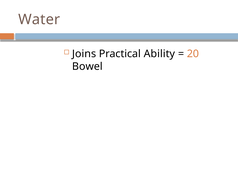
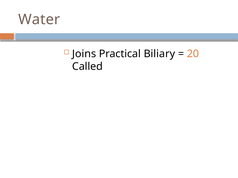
Ability: Ability -> Biliary
Bowel: Bowel -> Called
